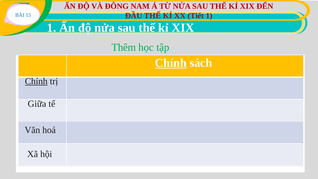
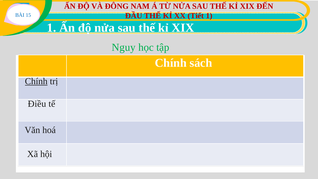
Thêm: Thêm -> Nguy
Chính at (171, 63) underline: present -> none
Giữa: Giữa -> Điều
